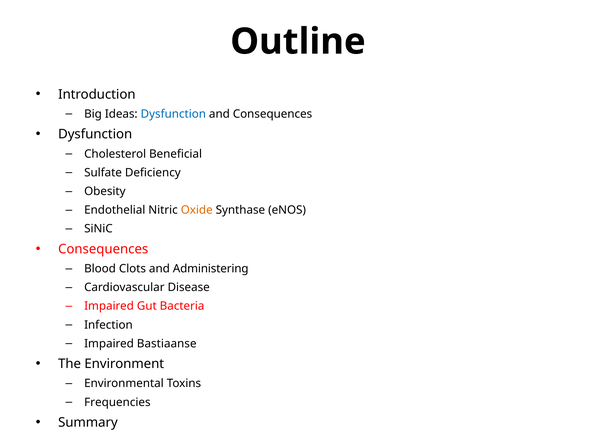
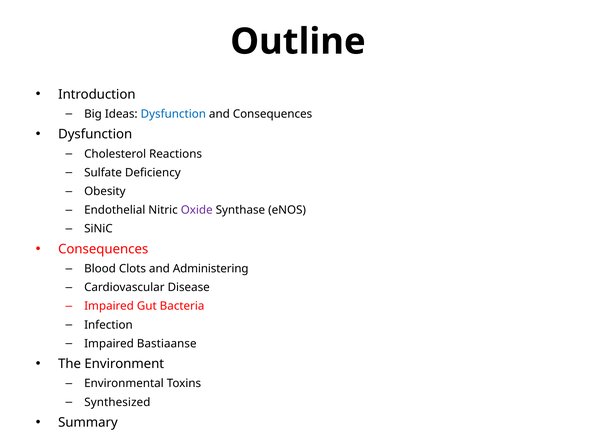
Beneficial: Beneficial -> Reactions
Oxide colour: orange -> purple
Frequencies: Frequencies -> Synthesized
